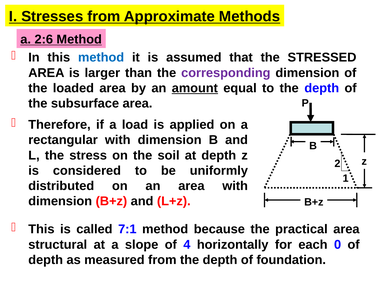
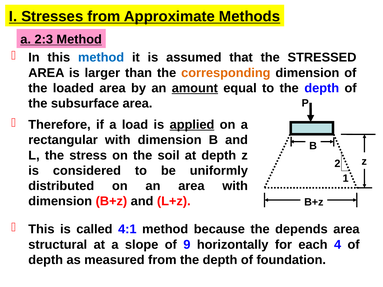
2:6: 2:6 -> 2:3
corresponding colour: purple -> orange
applied underline: none -> present
7:1: 7:1 -> 4:1
practical: practical -> depends
4: 4 -> 9
0: 0 -> 4
